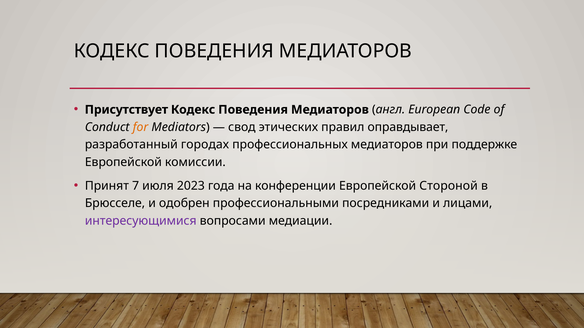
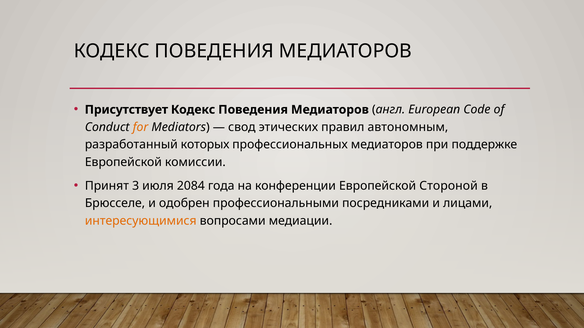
оправдывает: оправдывает -> автономным
городах: городах -> которых
7: 7 -> 3
2023: 2023 -> 2084
интересующимися colour: purple -> orange
